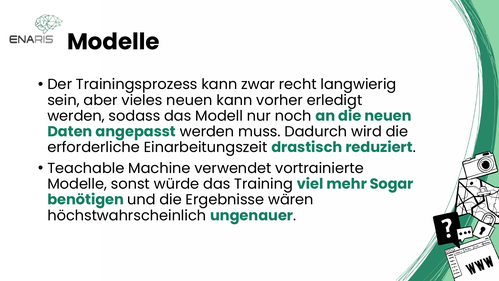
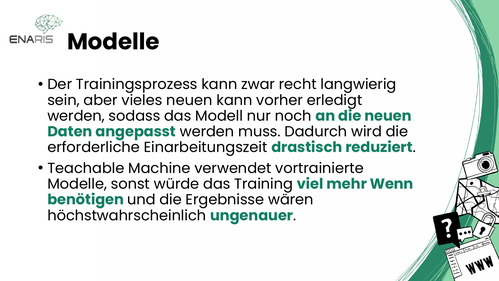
Sogar: Sogar -> Wenn
